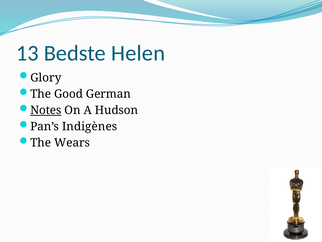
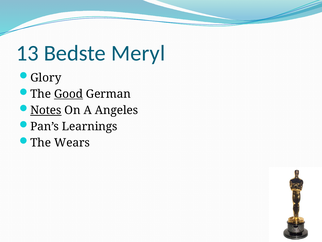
Helen: Helen -> Meryl
Good underline: none -> present
Hudson: Hudson -> Angeles
Indigènes: Indigènes -> Learnings
